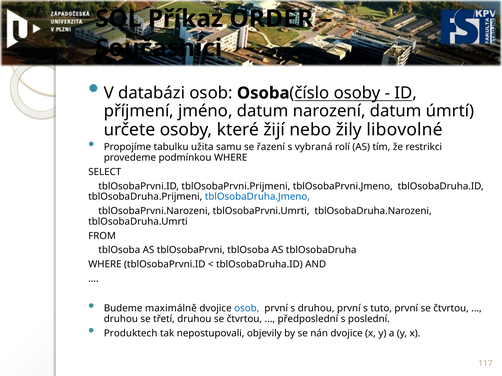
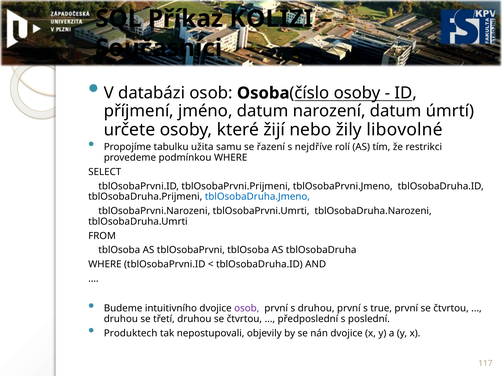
ORDER: ORDER -> KOLIZI
vybraná: vybraná -> nejdříve
maximálně: maximálně -> intuitivního
osob at (247, 309) colour: blue -> purple
tuto: tuto -> true
